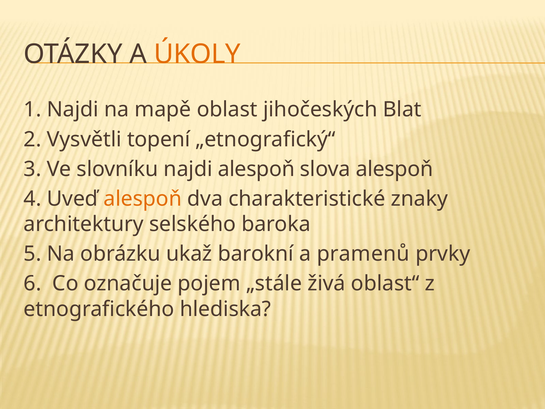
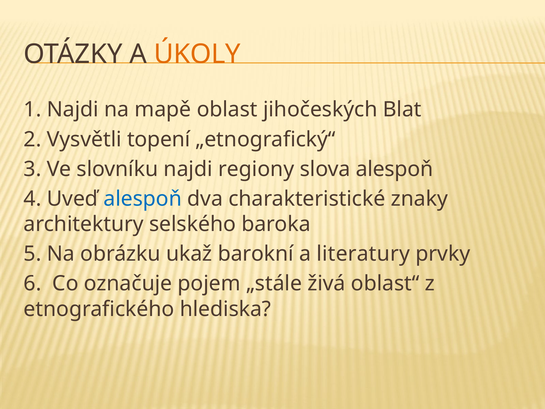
najdi alespoň: alespoň -> regiony
alespoň at (143, 199) colour: orange -> blue
pramenů: pramenů -> literatury
